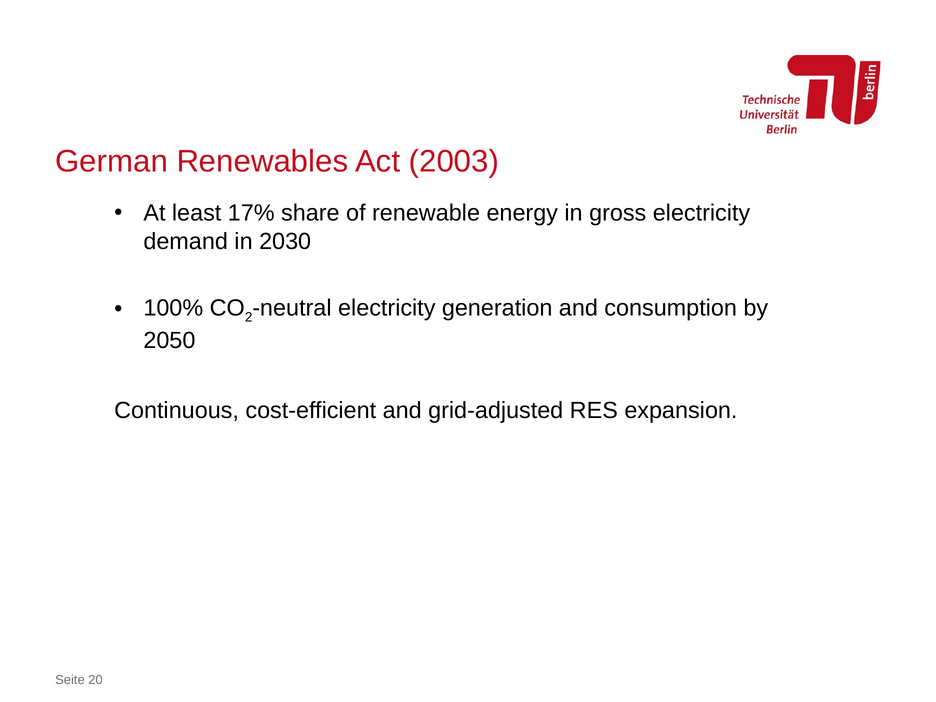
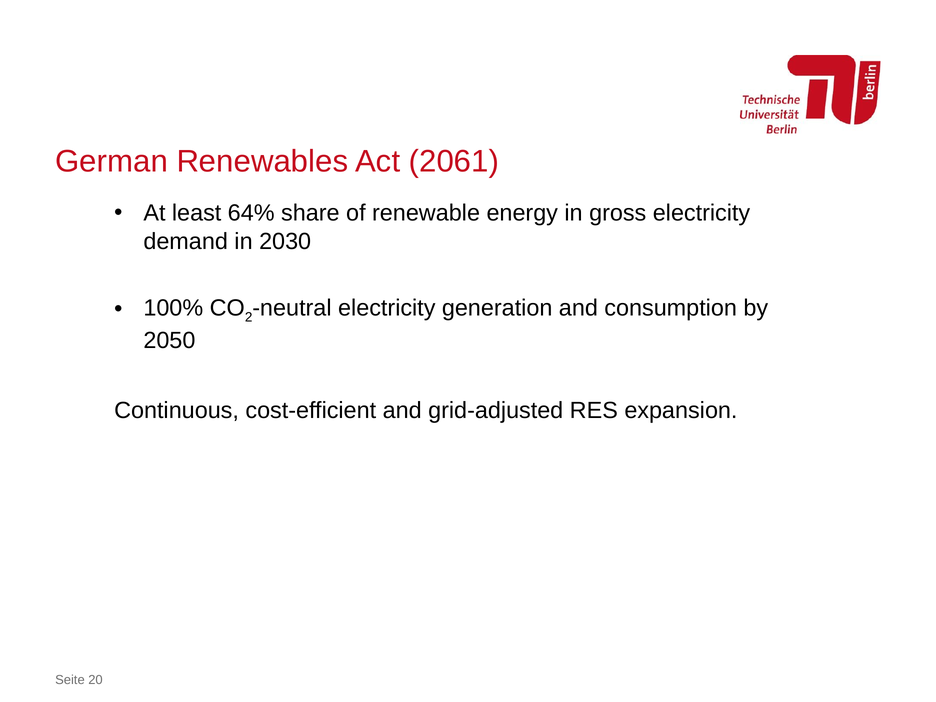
2003: 2003 -> 2061
17%: 17% -> 64%
